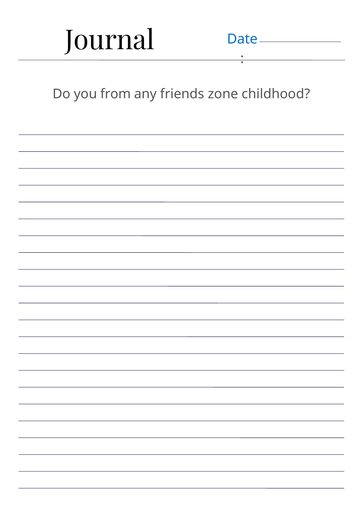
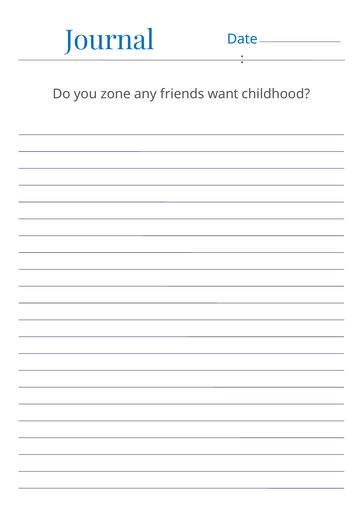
Journal colour: black -> blue
from: from -> zone
zone: zone -> want
